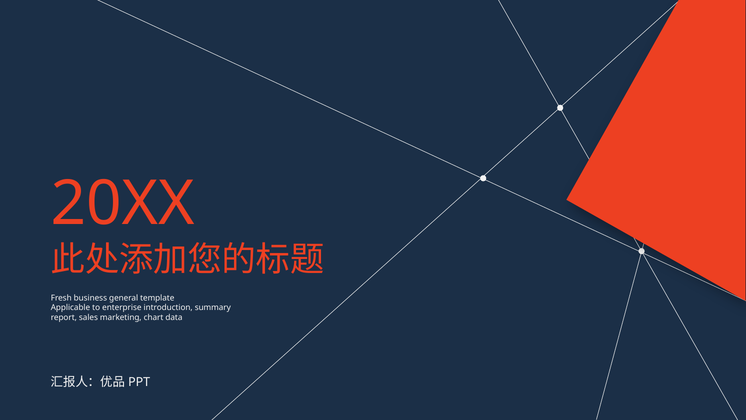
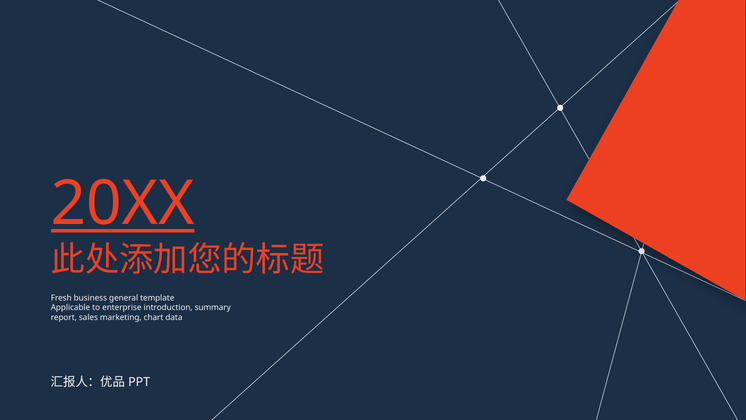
20XX underline: none -> present
